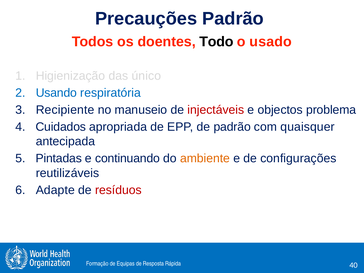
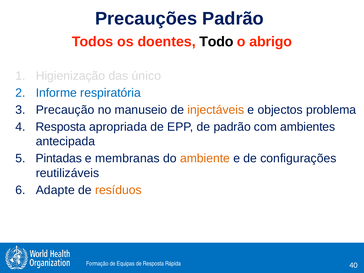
usado: usado -> abrigo
Usando: Usando -> Informe
Recipiente: Recipiente -> Precaução
injectáveis colour: red -> orange
Cuidados at (61, 127): Cuidados -> Resposta
quaisquer: quaisquer -> ambientes
continuando: continuando -> membranas
resíduos colour: red -> orange
